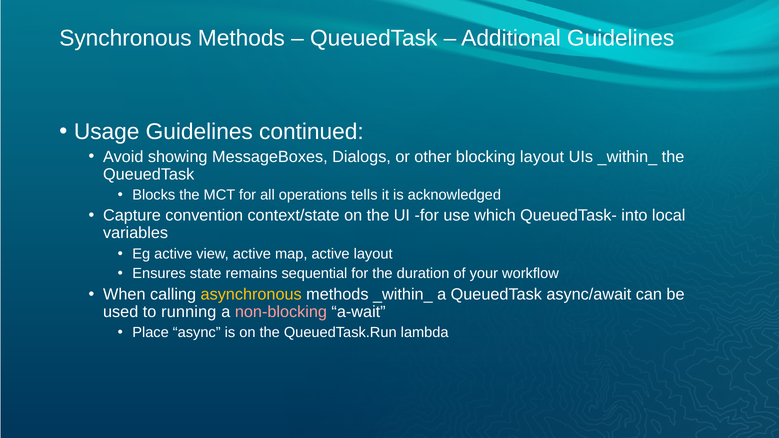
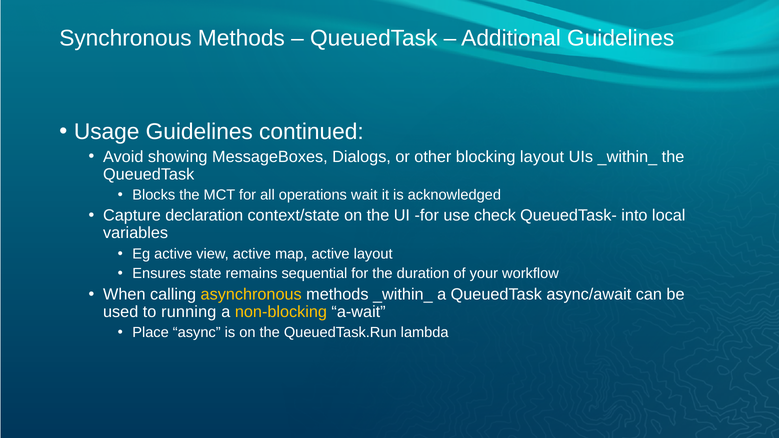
tells: tells -> wait
convention: convention -> declaration
which: which -> check
non-blocking colour: pink -> yellow
